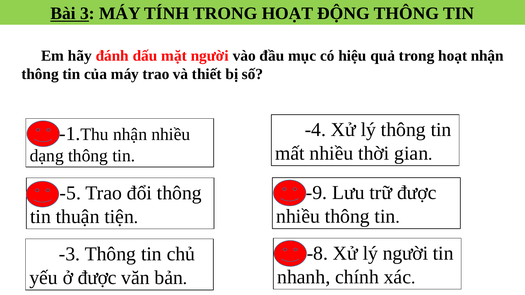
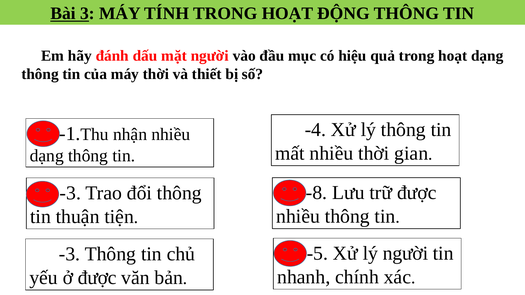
hoạt nhận: nhận -> dạng
máy trao: trao -> thời
-9: -9 -> -8
-5 at (70, 193): -5 -> -3
-8: -8 -> -5
